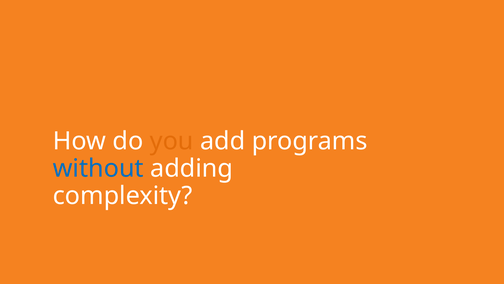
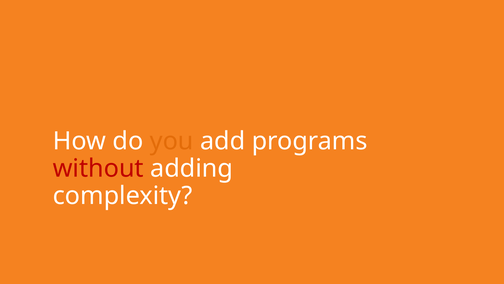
without colour: blue -> red
